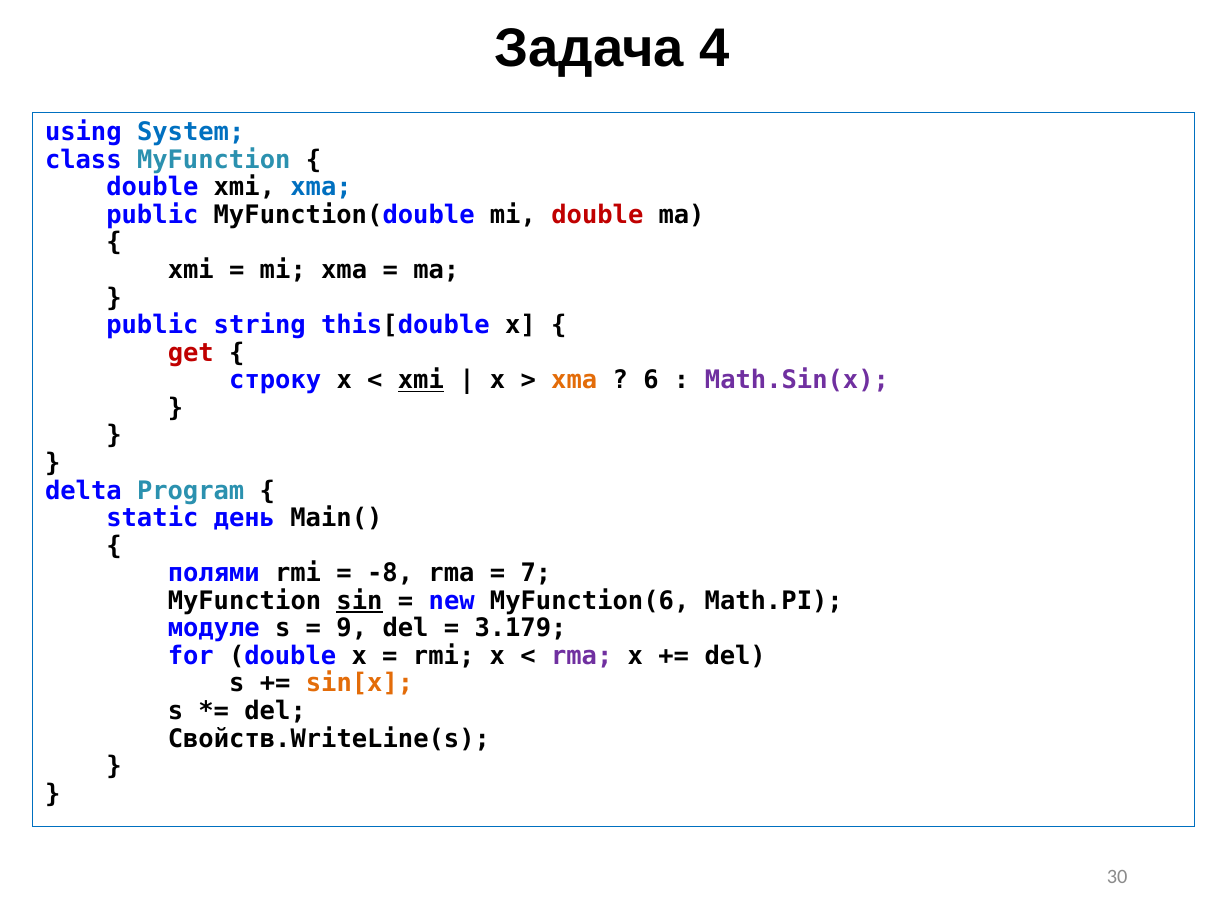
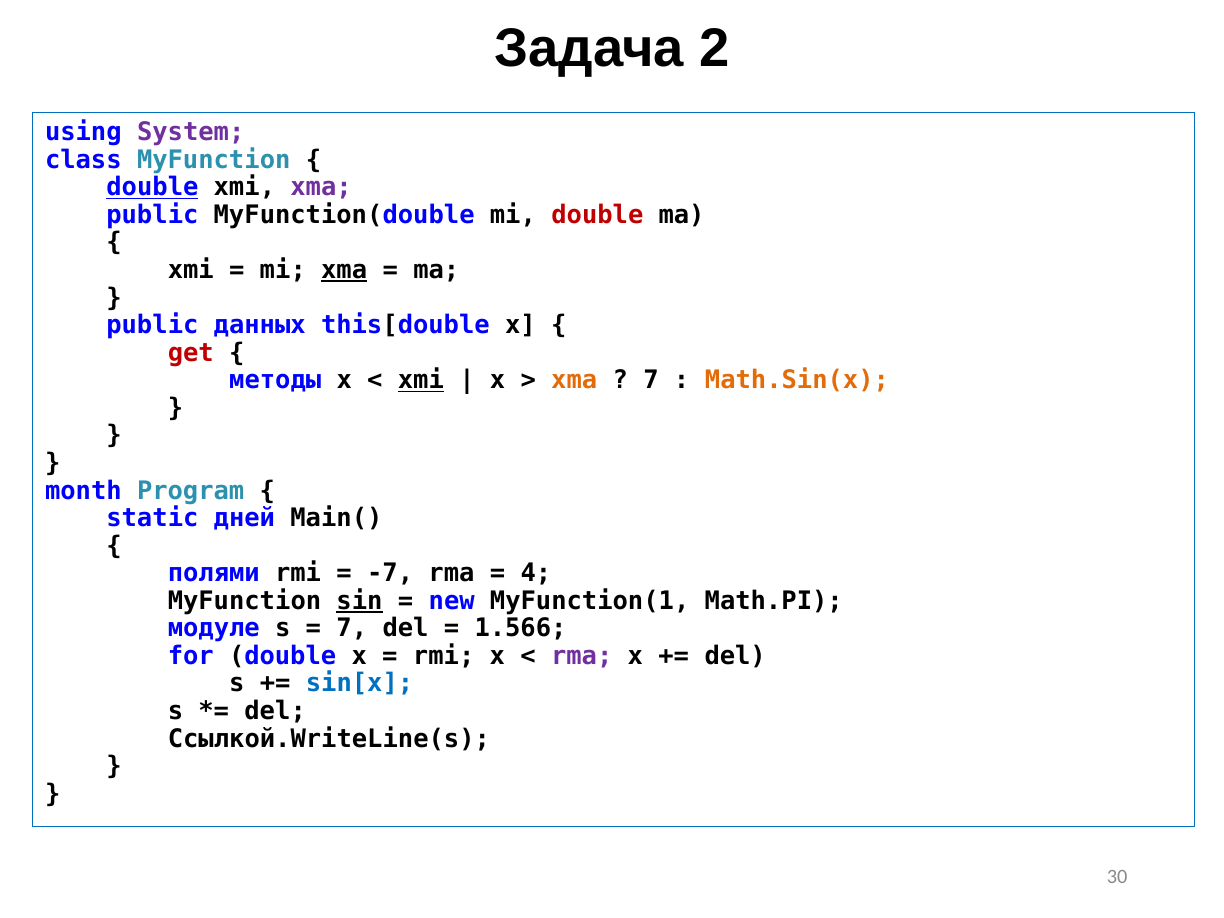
4: 4 -> 2
System colour: blue -> purple
double at (152, 187) underline: none -> present
xma at (321, 187) colour: blue -> purple
xma at (344, 270) underline: none -> present
string: string -> данных
строку: строку -> методы
6 at (651, 380): 6 -> 7
Math.Sin(x colour: purple -> orange
delta: delta -> month
день: день -> дней
-8: -8 -> -7
7: 7 -> 4
MyFunction(6: MyFunction(6 -> MyFunction(1
9 at (352, 628): 9 -> 7
3.179: 3.179 -> 1.566
sin[x colour: orange -> blue
Свойств.WriteLine(s: Свойств.WriteLine(s -> Ссылкой.WriteLine(s
